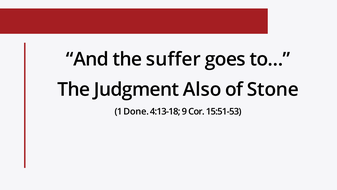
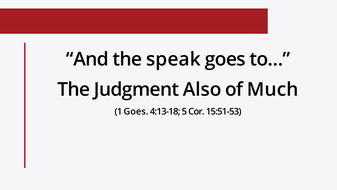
suffer: suffer -> speak
Stone: Stone -> Much
1 Done: Done -> Goes
9: 9 -> 5
